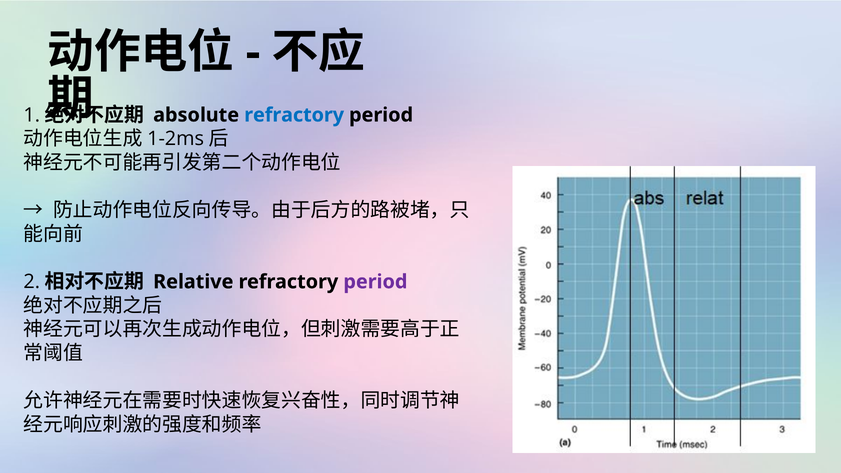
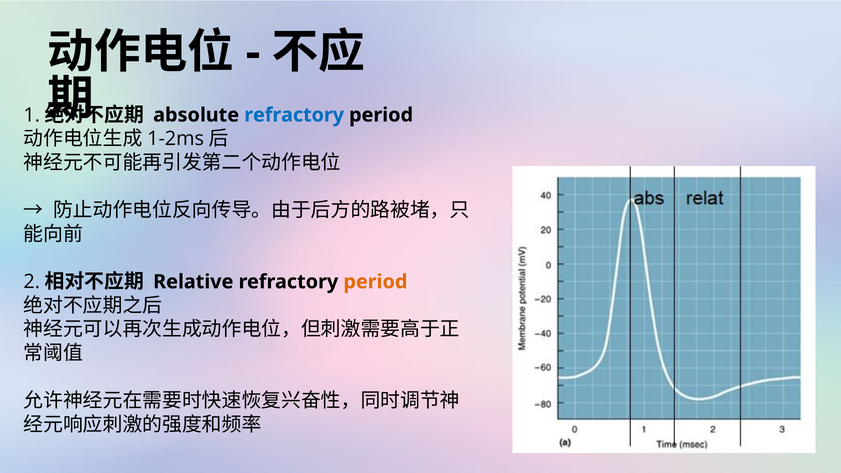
period at (375, 282) colour: purple -> orange
